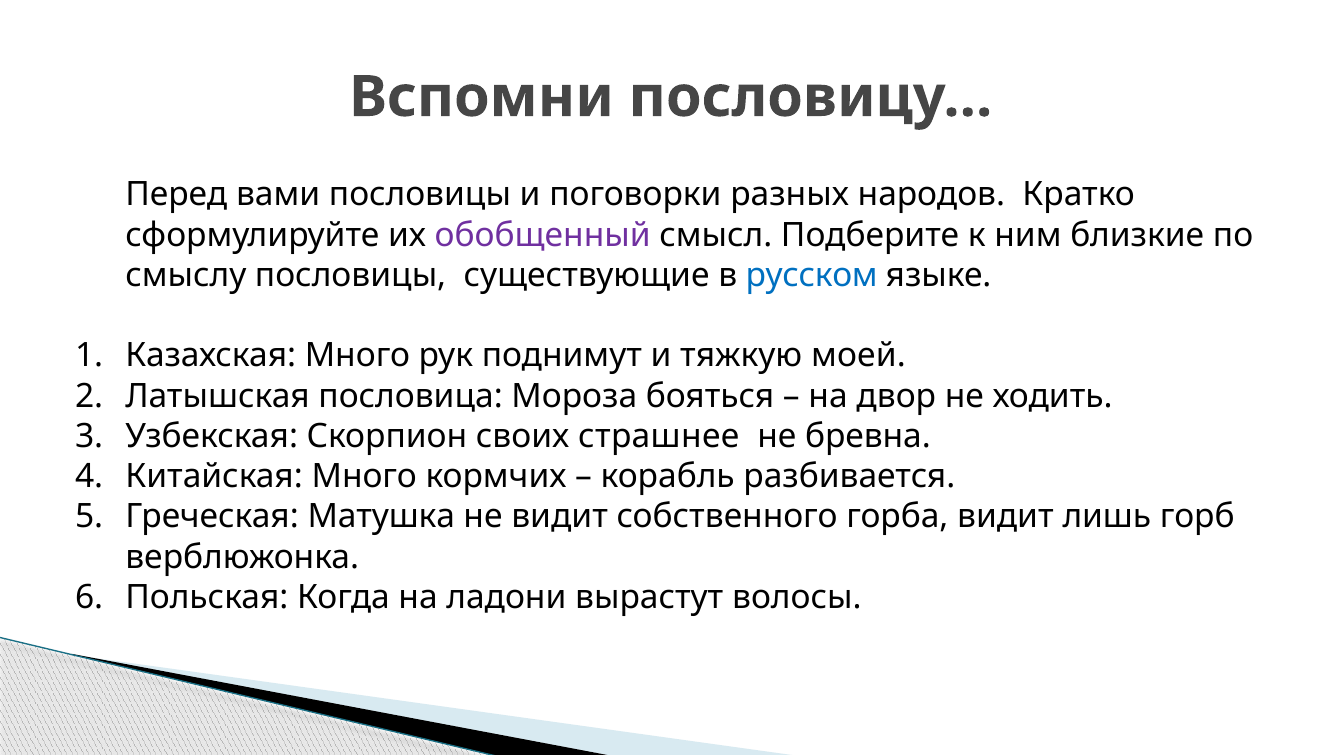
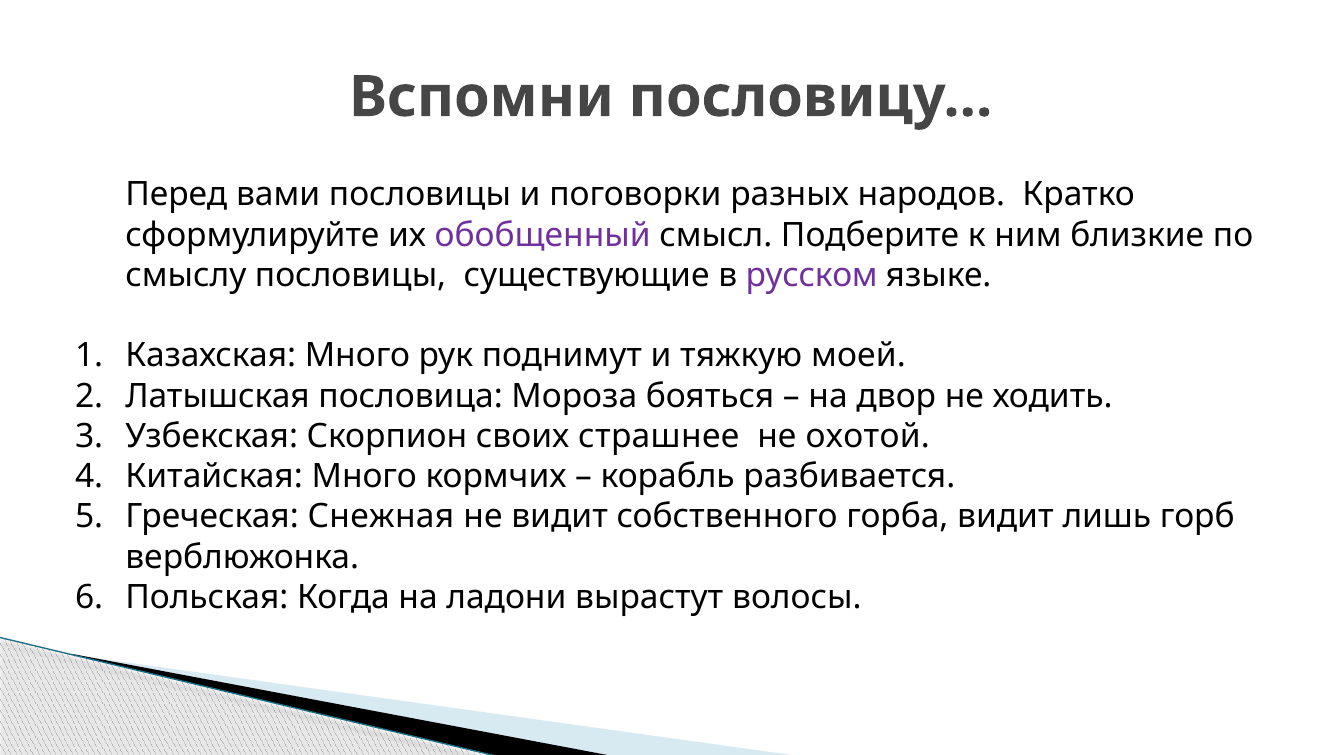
русском colour: blue -> purple
бревна: бревна -> охотой
Матушка: Матушка -> Снежная
